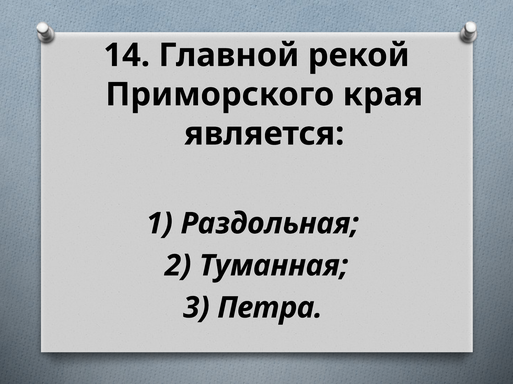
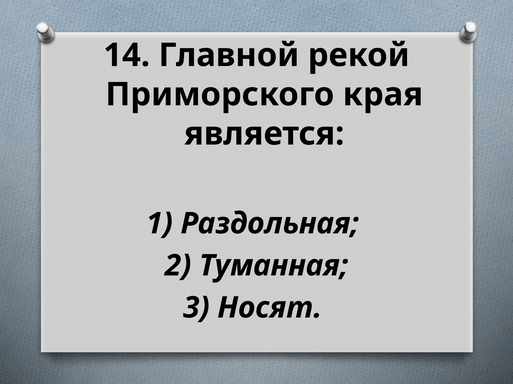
Петра: Петра -> Носят
